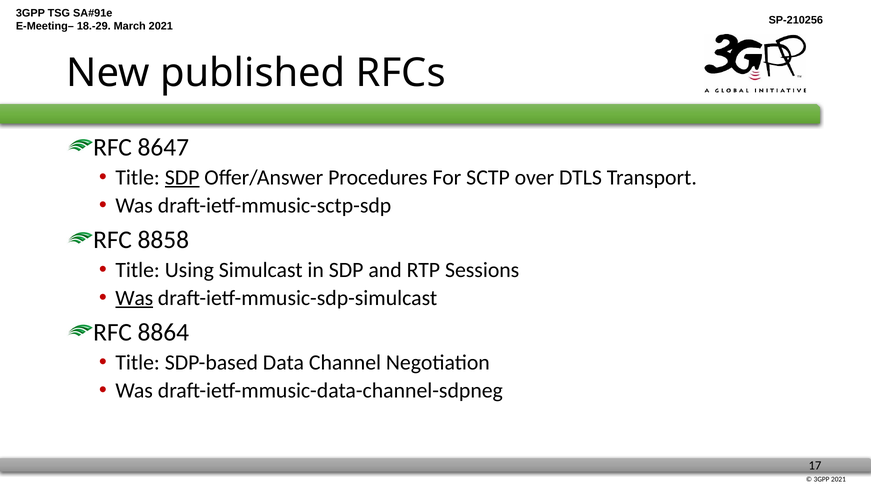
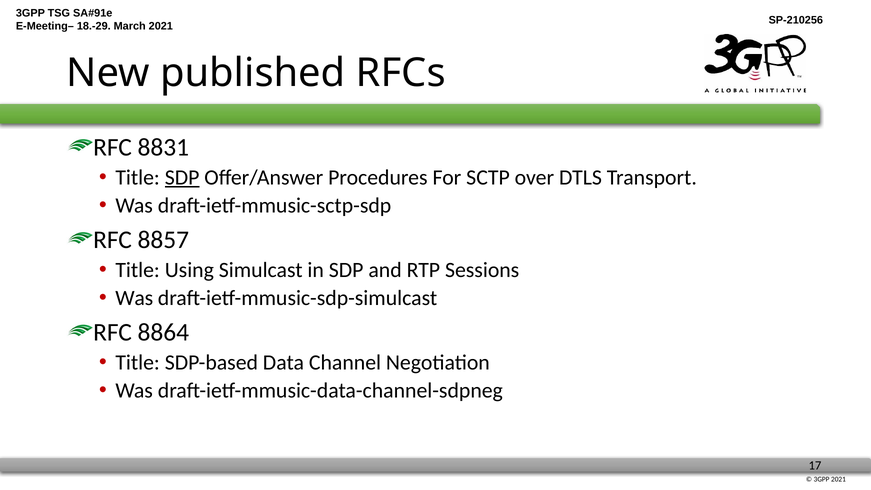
8647: 8647 -> 8831
8858: 8858 -> 8857
Was at (134, 298) underline: present -> none
